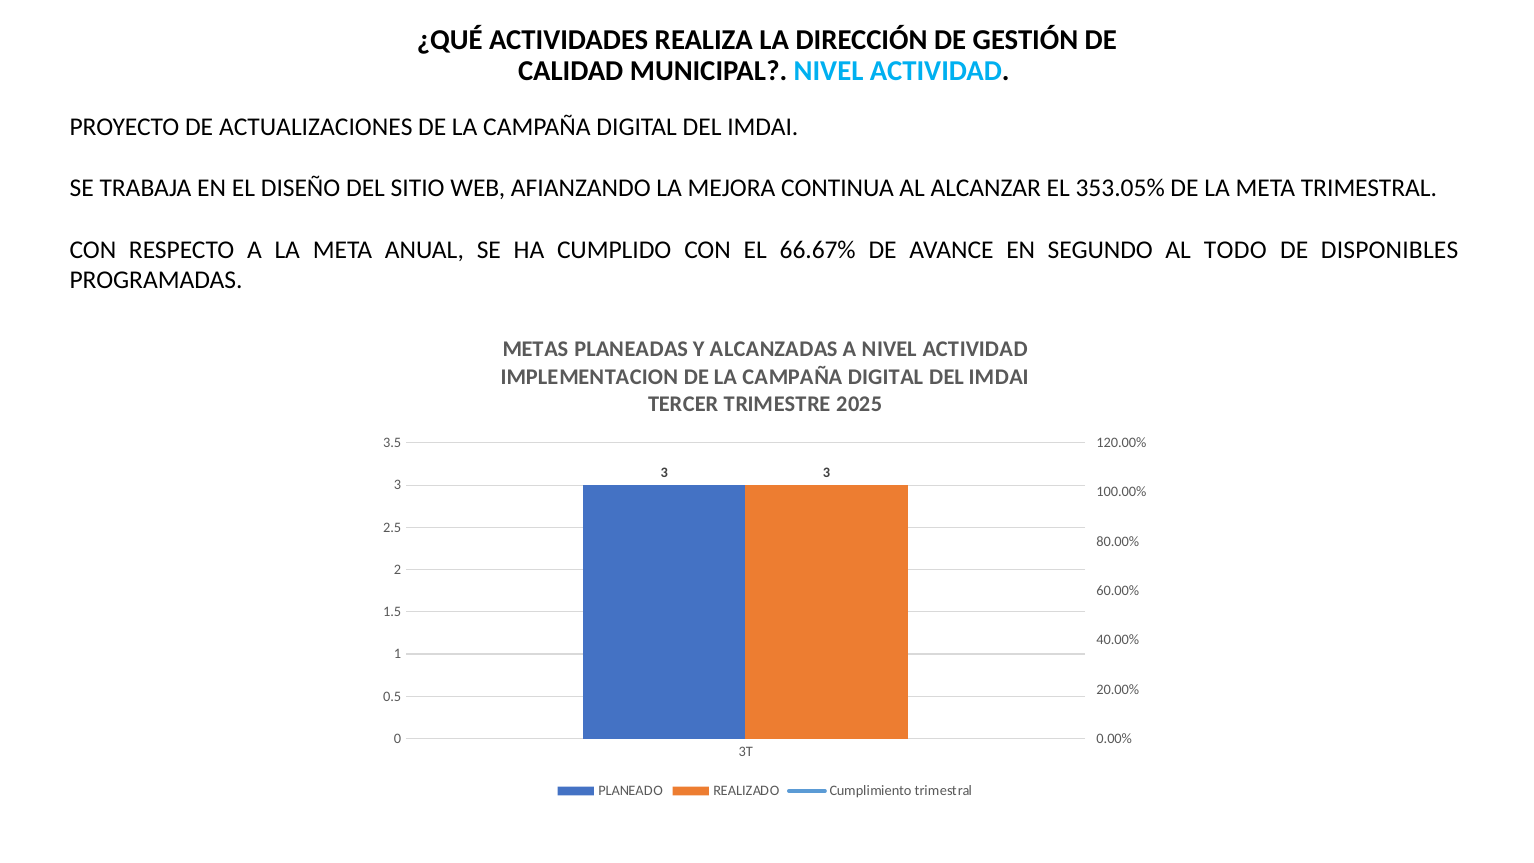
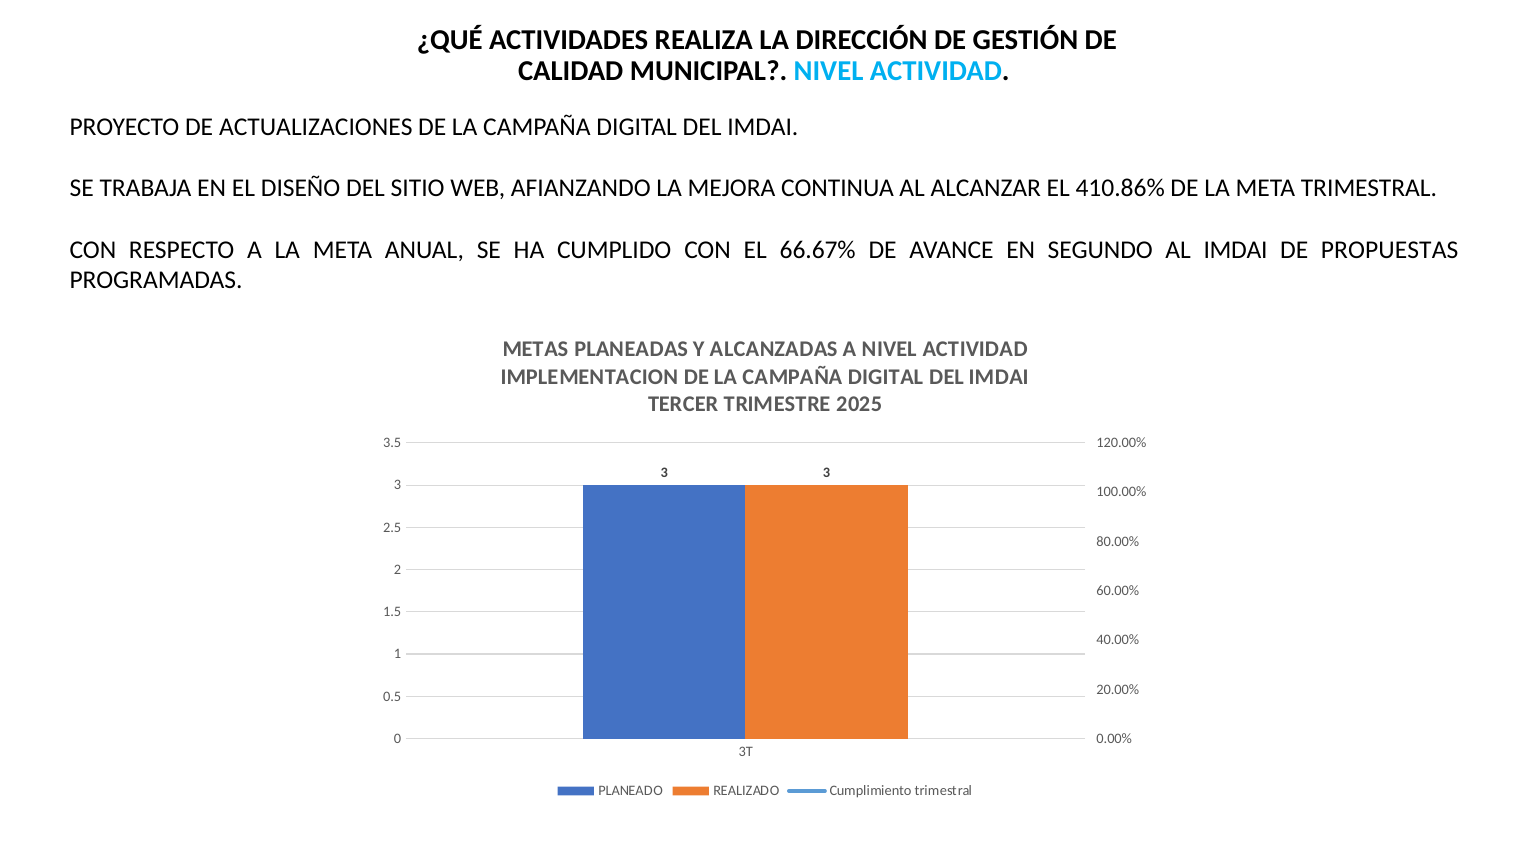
353.05%: 353.05% -> 410.86%
AL TODO: TODO -> IMDAI
DISPONIBLES: DISPONIBLES -> PROPUESTAS
